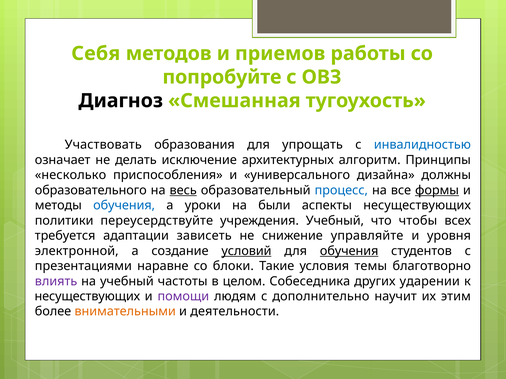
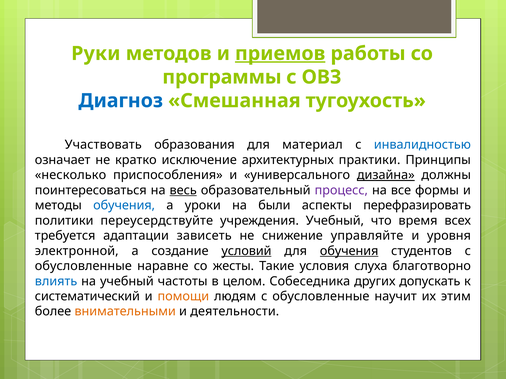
Себя: Себя -> Руки
приемов underline: none -> present
попробуйте: попробуйте -> программы
Диагноз colour: black -> blue
упрощать: упрощать -> материал
делать: делать -> кратко
алгоритм: алгоритм -> практики
дизайна underline: none -> present
образовательного: образовательного -> поинтересоваться
процесс colour: blue -> purple
формы underline: present -> none
аспекты несуществующих: несуществующих -> перефразировать
чтобы: чтобы -> время
презентациями at (83, 266): презентациями -> обусловленные
блоки: блоки -> жесты
темы: темы -> слуха
влиять colour: purple -> blue
ударении: ударении -> допускать
несуществующих at (87, 297): несуществующих -> систематический
помощи colour: purple -> orange
людям с дополнительно: дополнительно -> обусловленные
